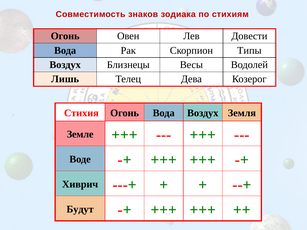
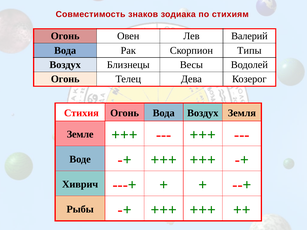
Довести: Довести -> Валерий
Лишь at (65, 79): Лишь -> Огонь
Будут: Будут -> Рыбы
